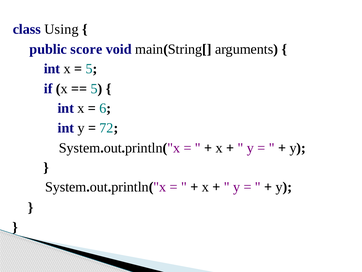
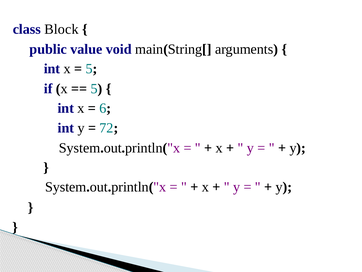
Using: Using -> Block
score: score -> value
